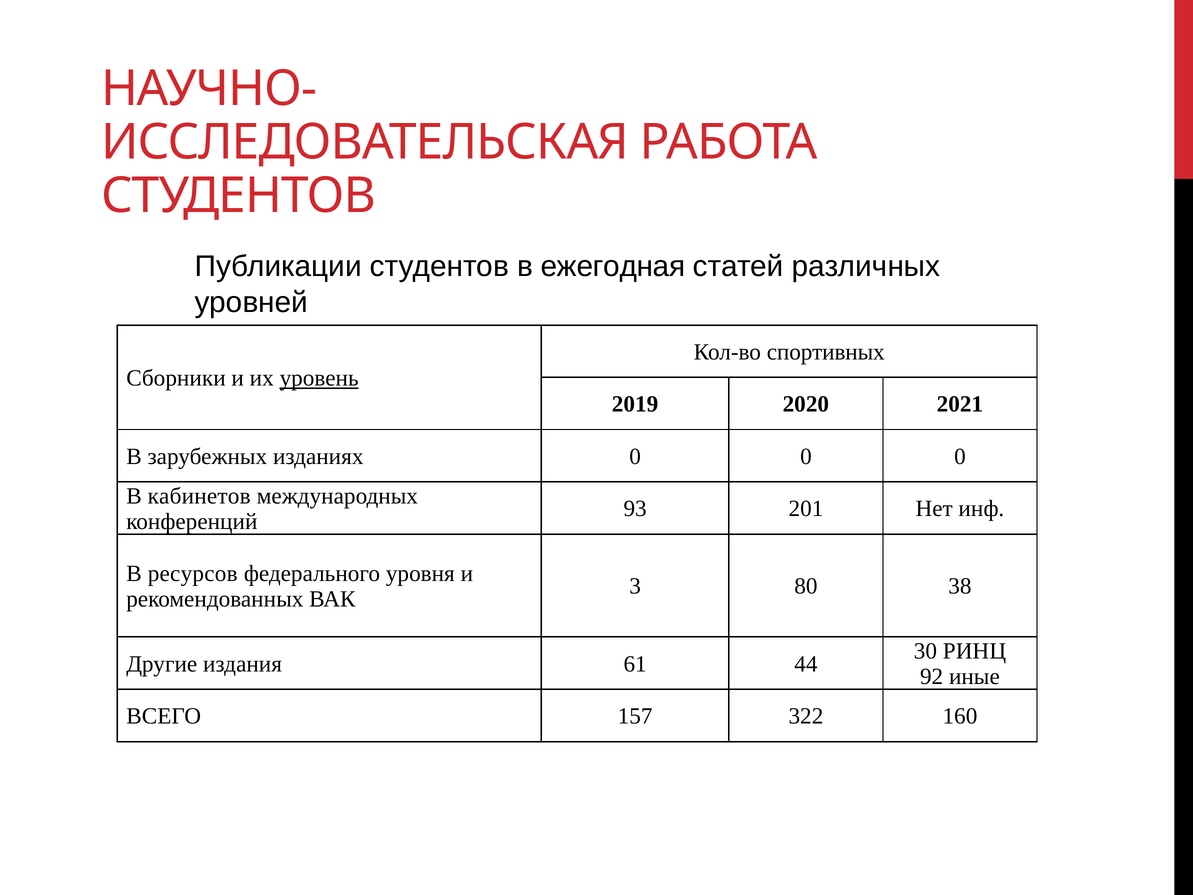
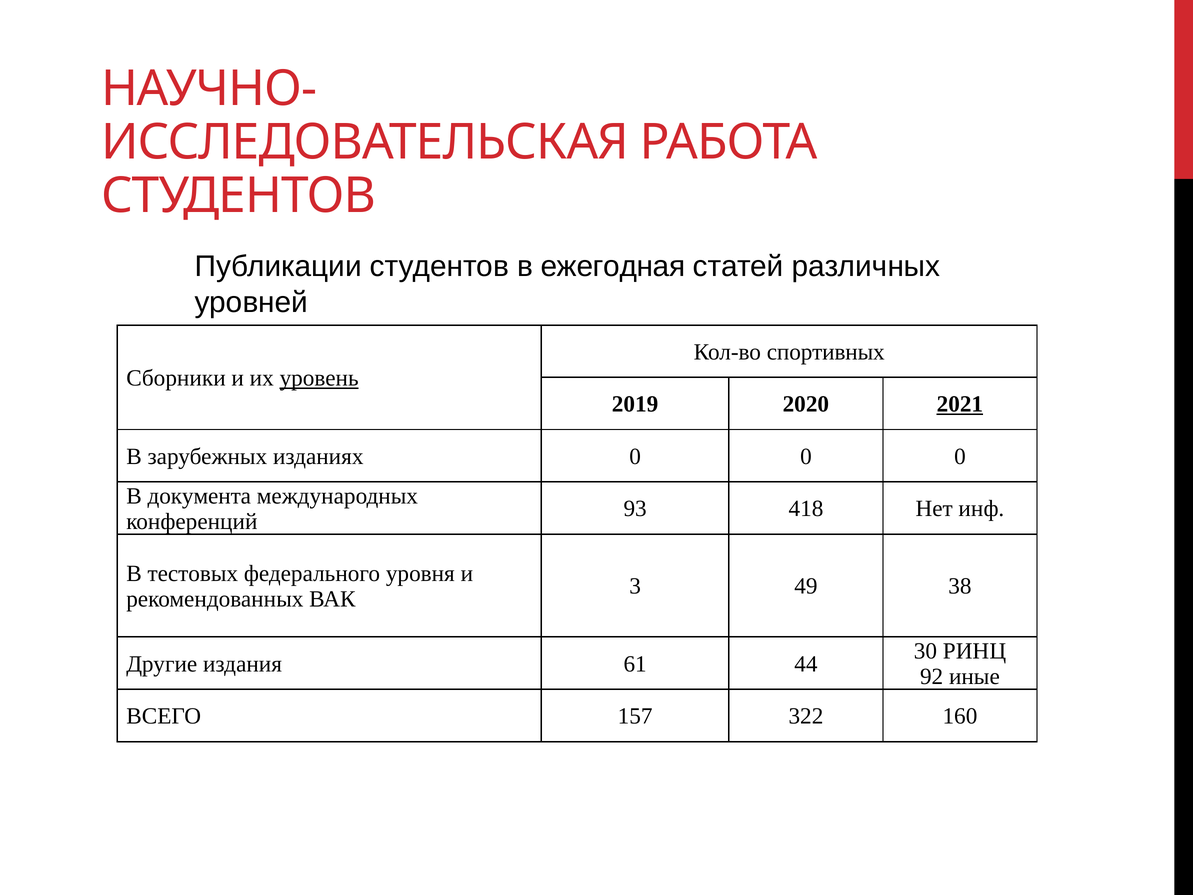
2021 underline: none -> present
кабинетов: кабинетов -> документа
201: 201 -> 418
ресурсов: ресурсов -> тестовых
80: 80 -> 49
